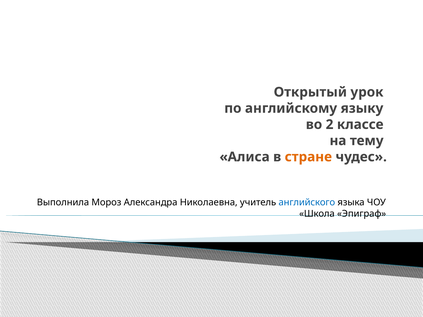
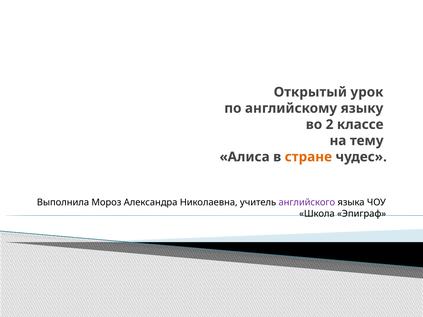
английского colour: blue -> purple
